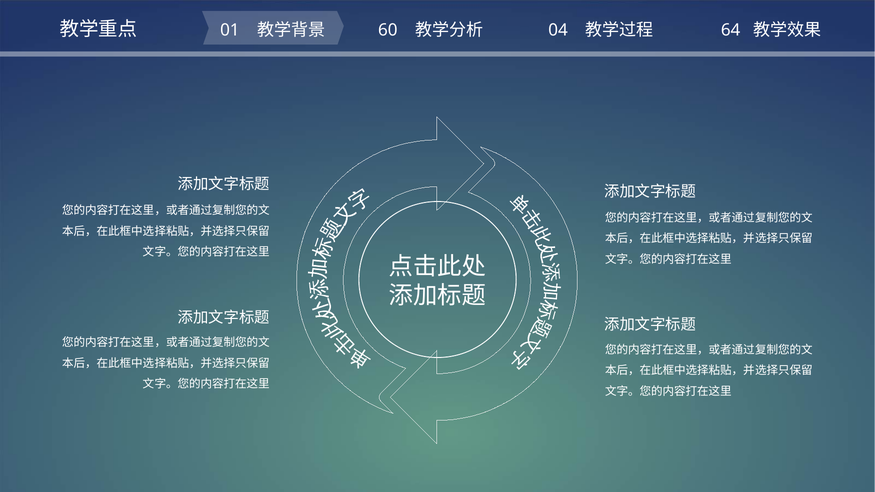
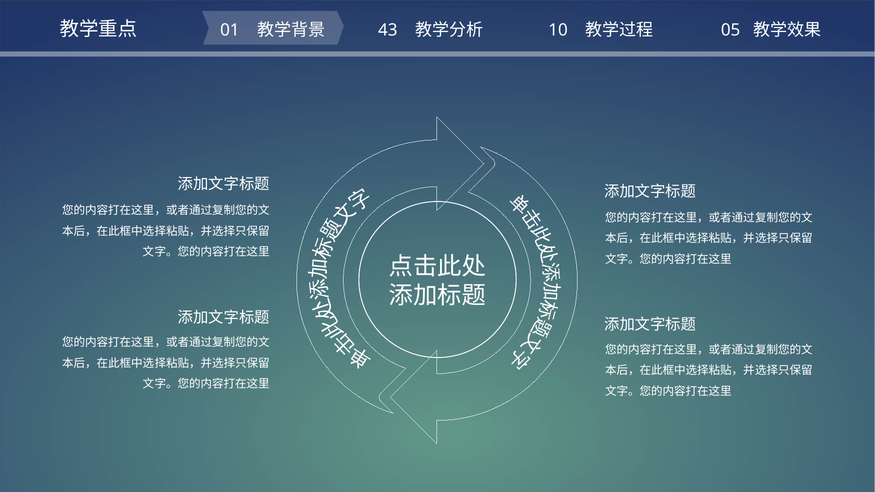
60: 60 -> 43
04: 04 -> 10
64: 64 -> 05
